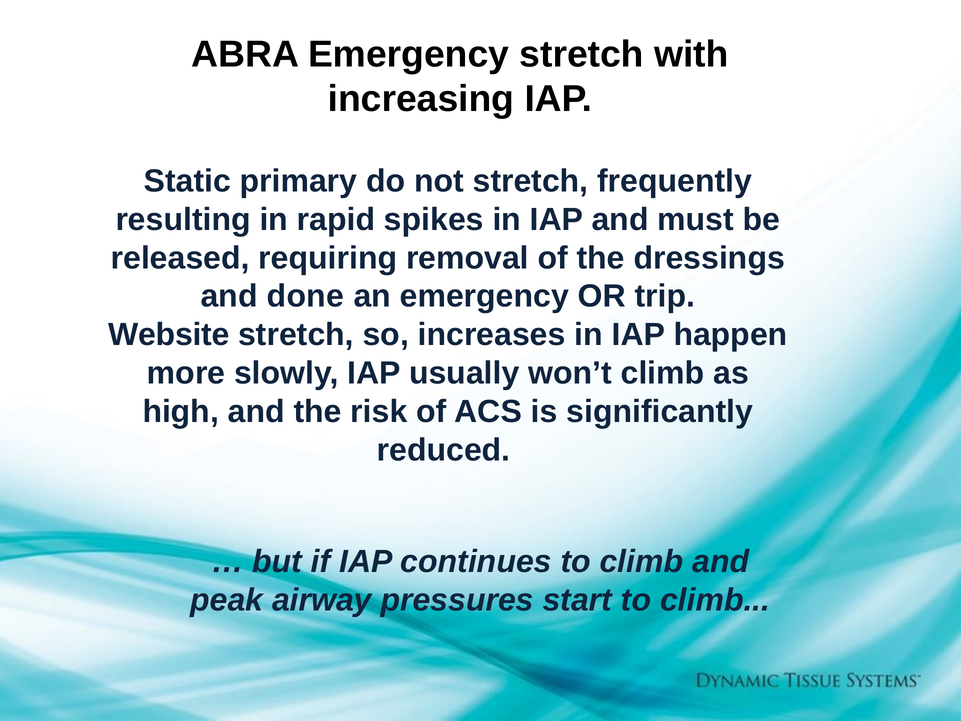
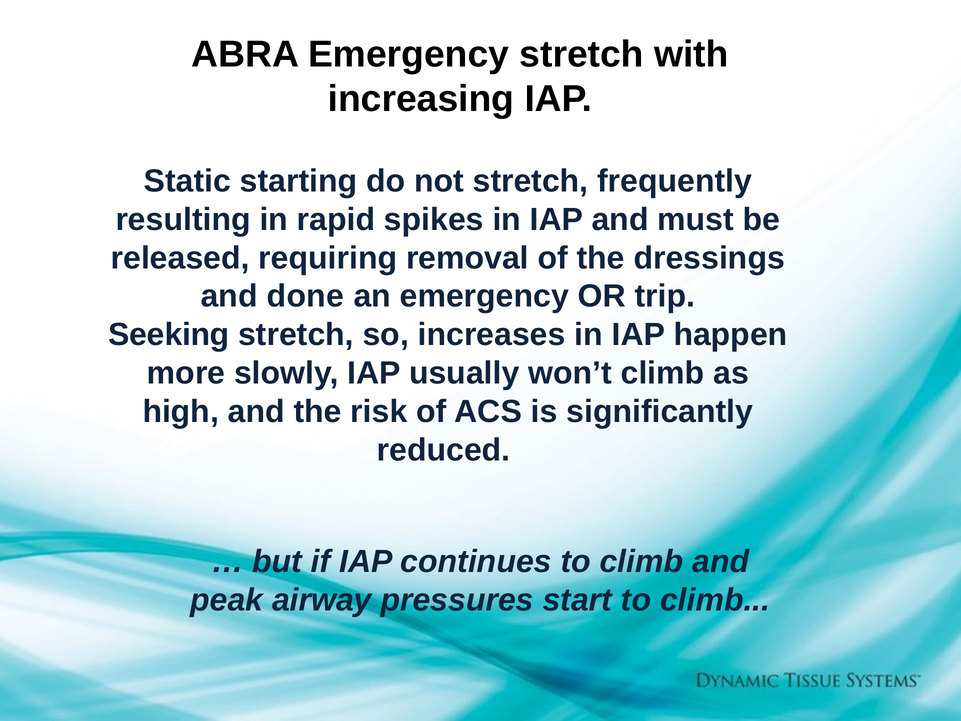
primary: primary -> starting
Website: Website -> Seeking
